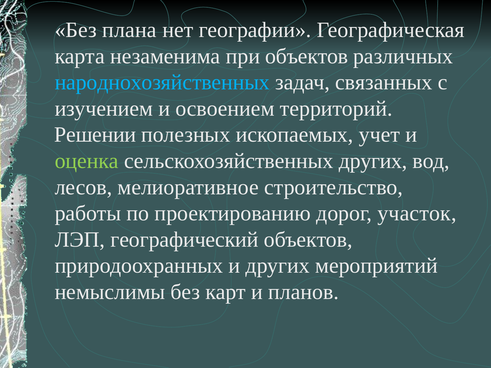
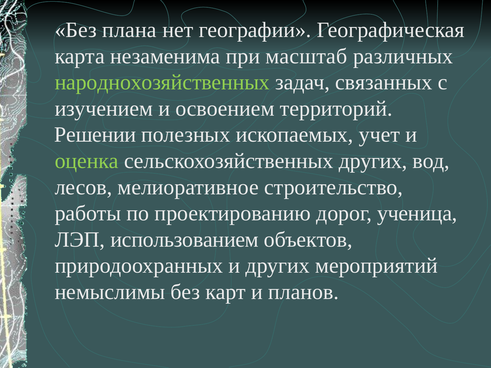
при объектов: объектов -> масштаб
народнохозяйственных colour: light blue -> light green
участок: участок -> ученица
географический: географический -> использованием
